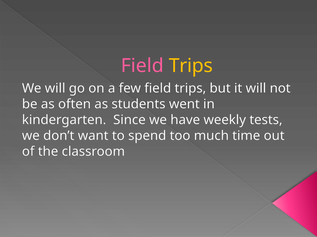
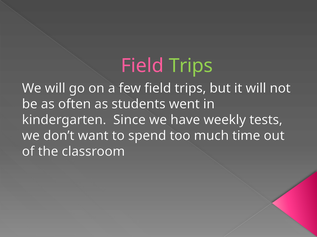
Trips at (191, 66) colour: yellow -> light green
